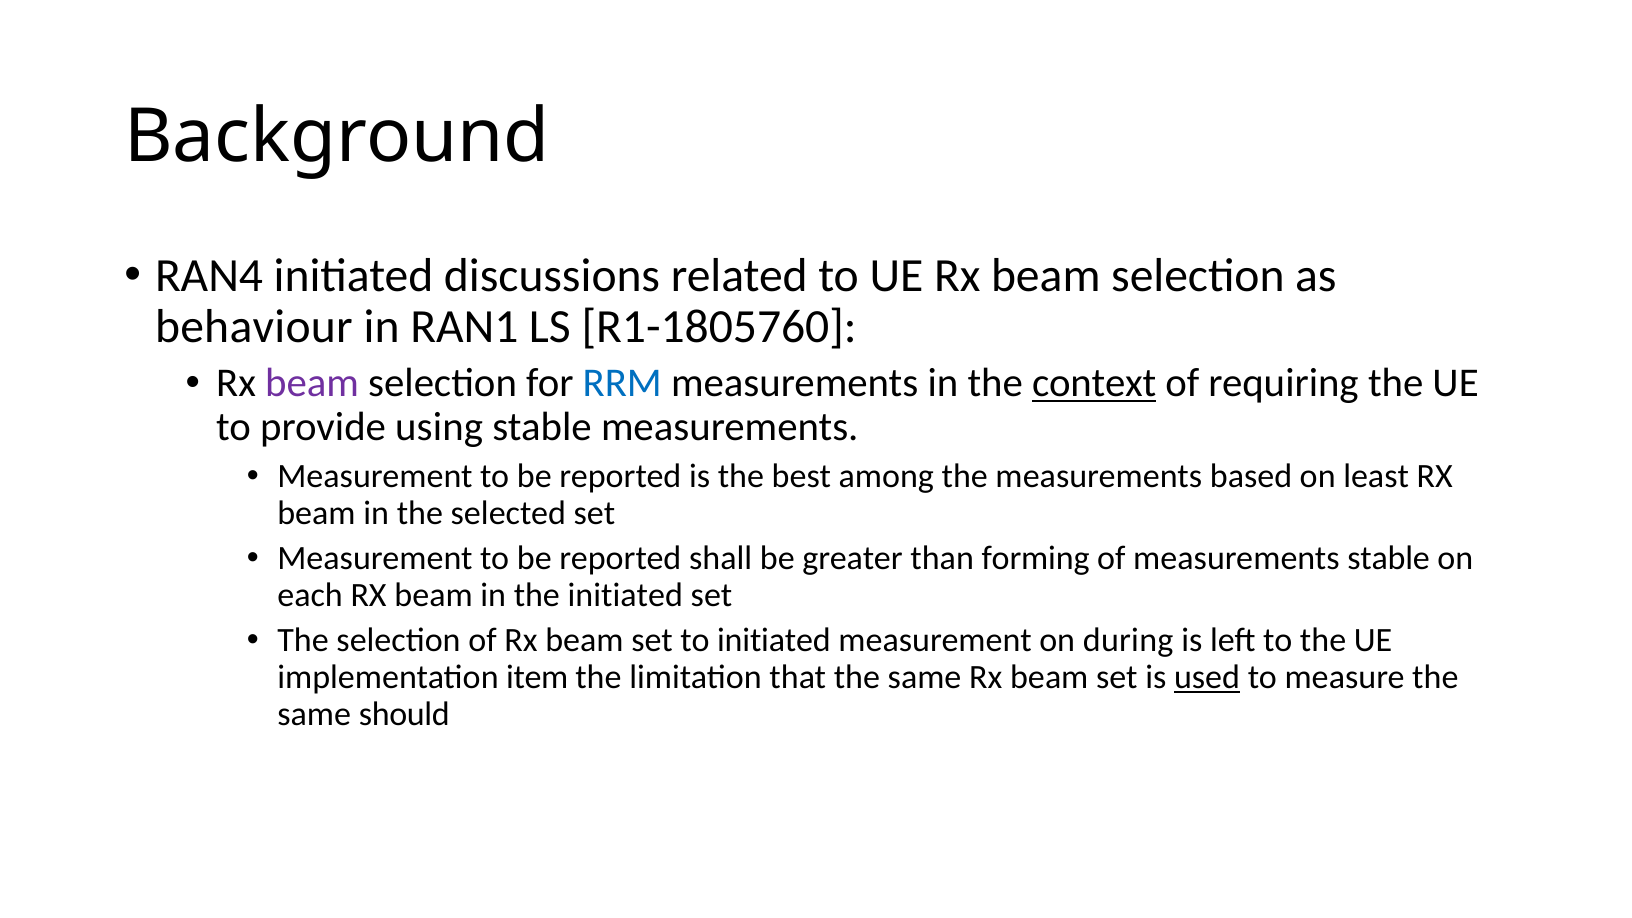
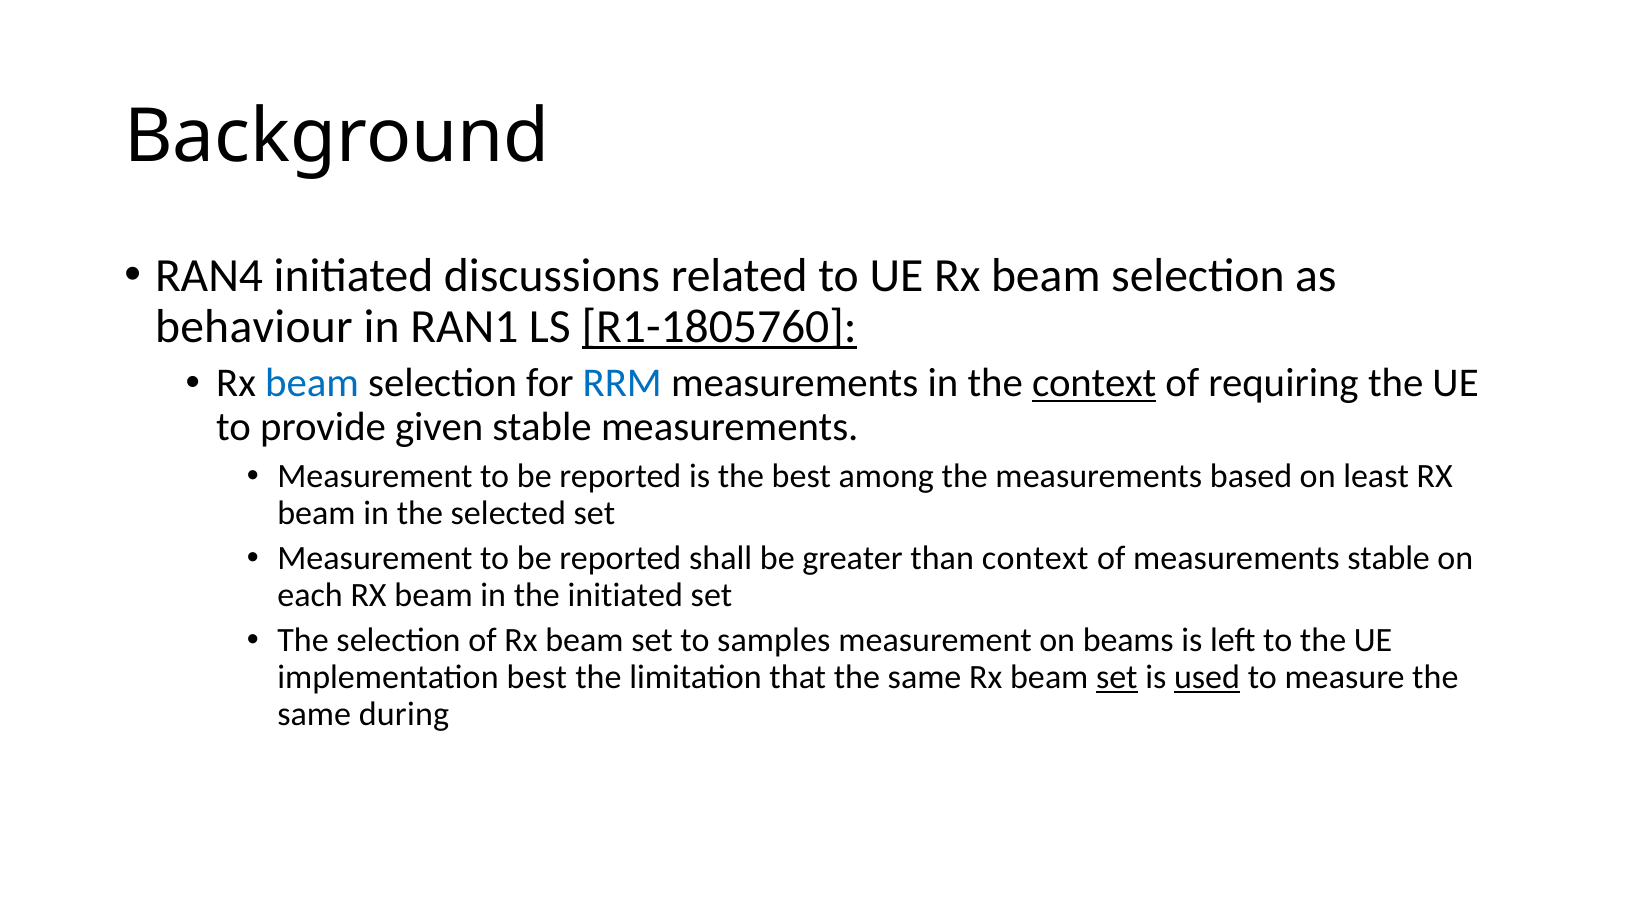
R1-1805760 underline: none -> present
beam at (312, 383) colour: purple -> blue
using: using -> given
than forming: forming -> context
to initiated: initiated -> samples
during: during -> beams
implementation item: item -> best
set at (1117, 677) underline: none -> present
should: should -> during
